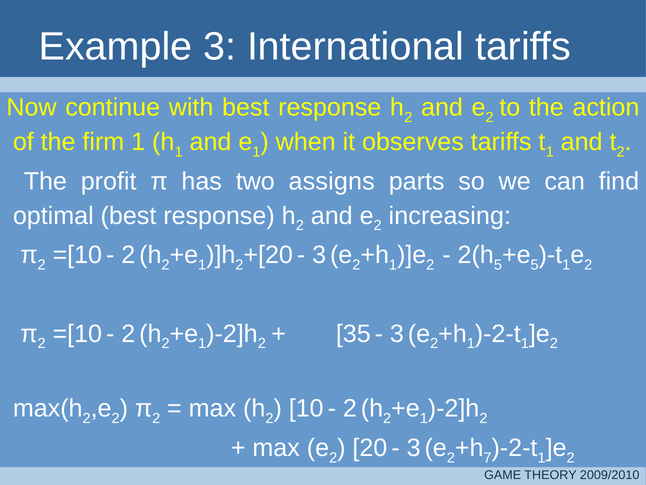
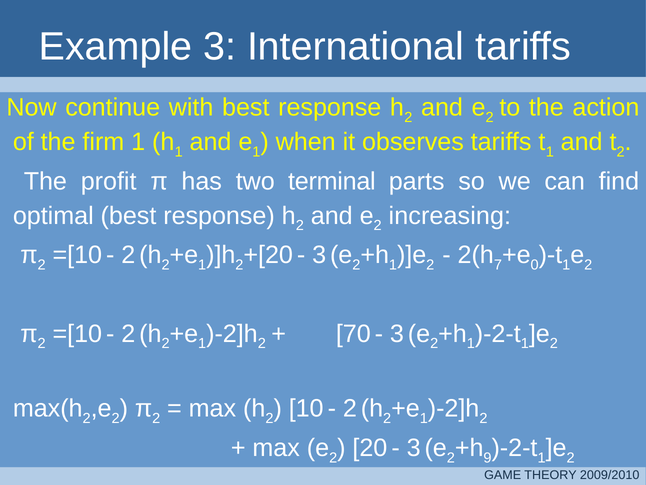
assigns: assigns -> terminal
5 at (498, 265): 5 -> 7
5 at (535, 265): 5 -> 0
35: 35 -> 70
7: 7 -> 9
